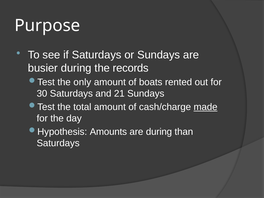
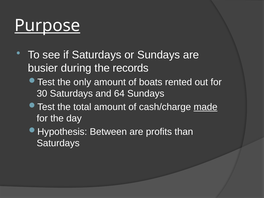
Purpose underline: none -> present
21: 21 -> 64
Amounts: Amounts -> Between
are during: during -> profits
